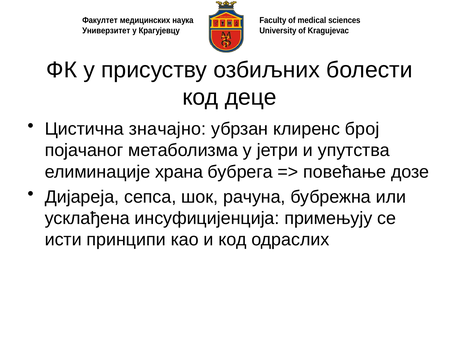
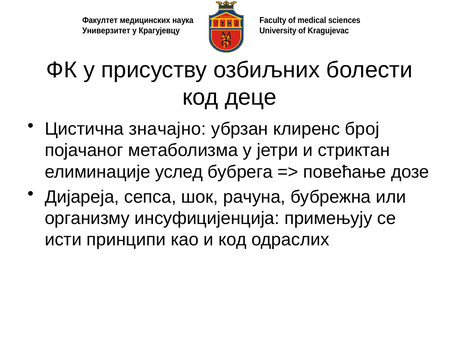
упутства: упутства -> стриктан
храна: храна -> услед
усклађена: усклађена -> организму
